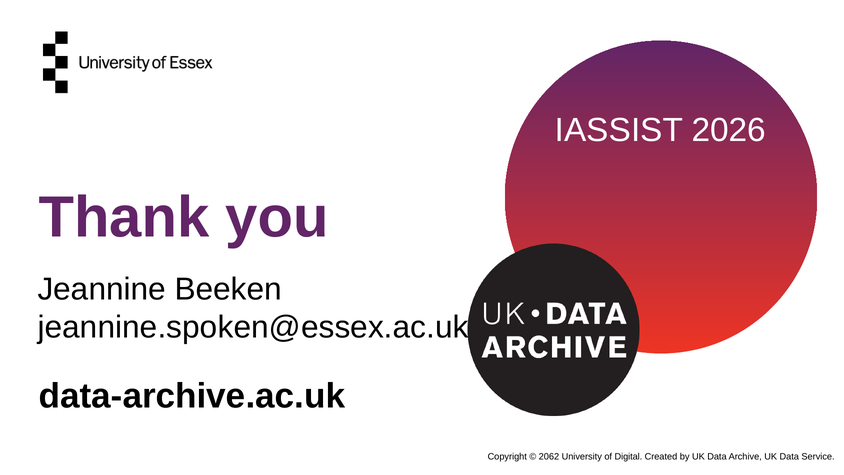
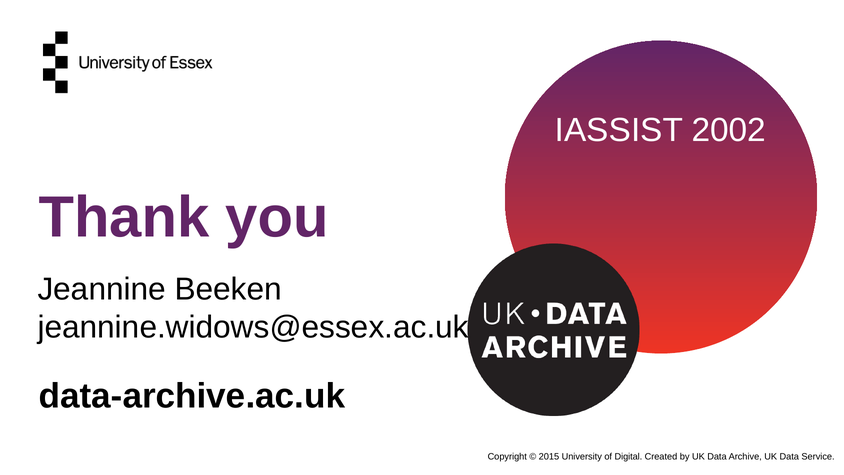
2026: 2026 -> 2002
jeannine.spoken@essex.ac.uk: jeannine.spoken@essex.ac.uk -> jeannine.widows@essex.ac.uk
2062: 2062 -> 2015
